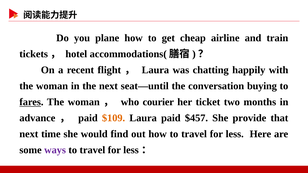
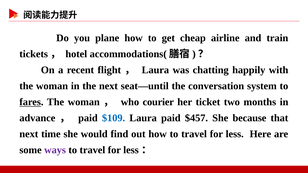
buying: buying -> system
$109 colour: orange -> blue
provide: provide -> because
